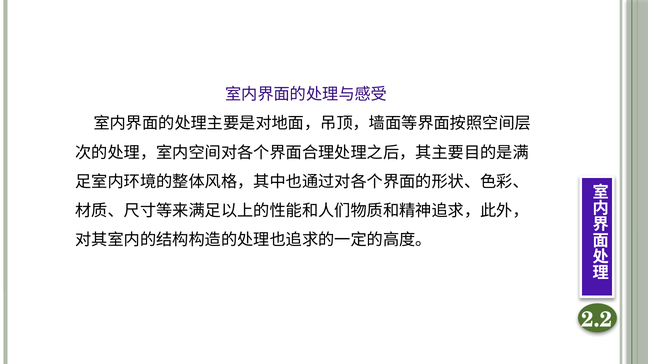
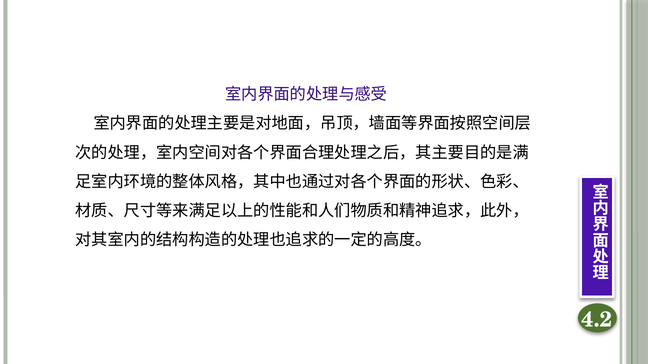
2.2: 2.2 -> 4.2
